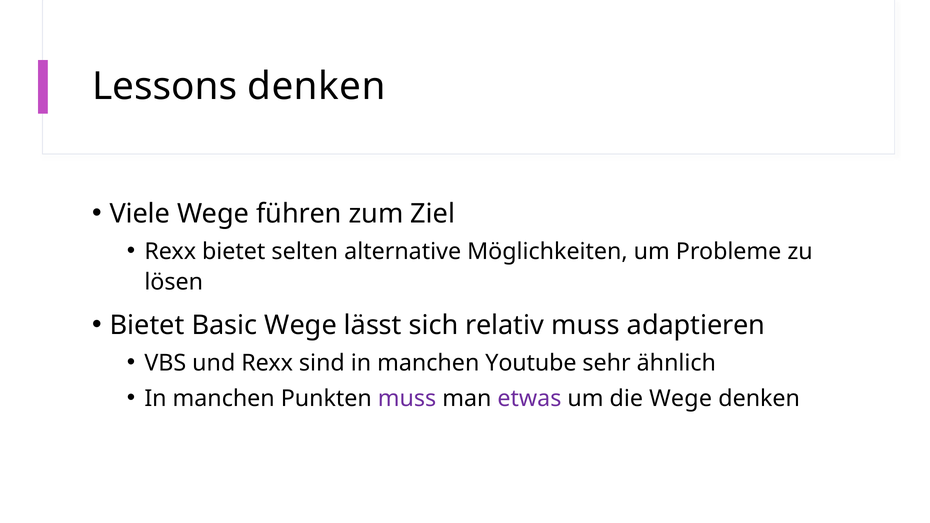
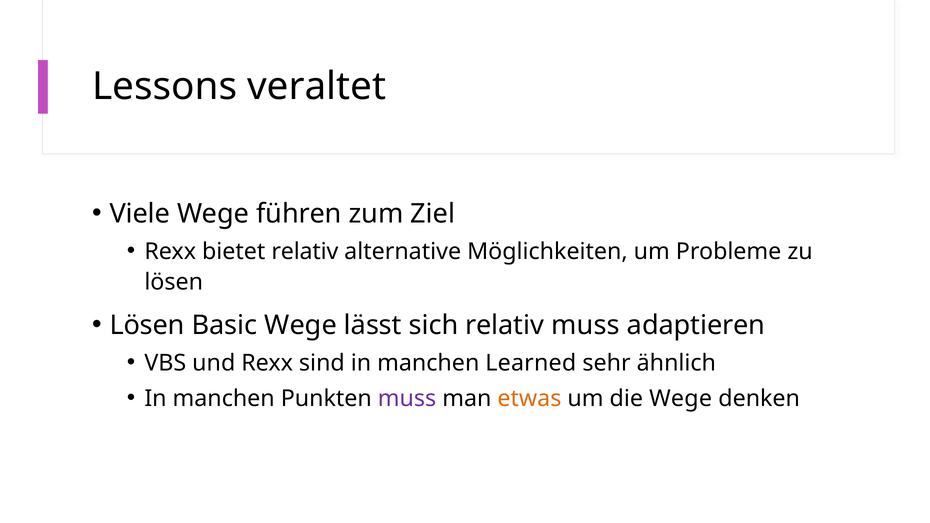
Lessons denken: denken -> veraltet
bietet selten: selten -> relativ
Bietet at (147, 325): Bietet -> Lösen
Youtube: Youtube -> Learned
etwas colour: purple -> orange
